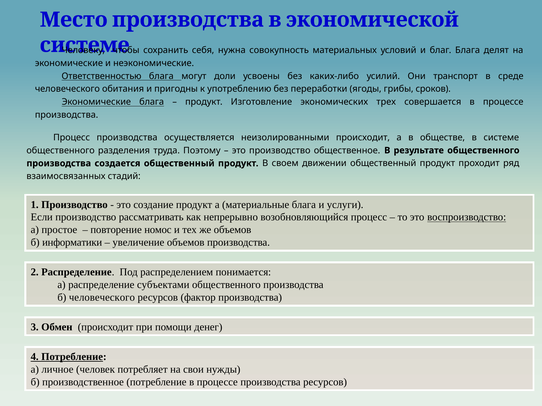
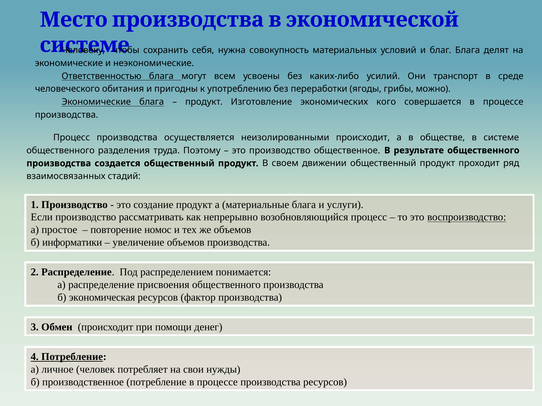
доли: доли -> всем
сроков: сроков -> можно
трех: трех -> кого
субъектами: субъектами -> присвоения
б человеческого: человеческого -> экономическая
